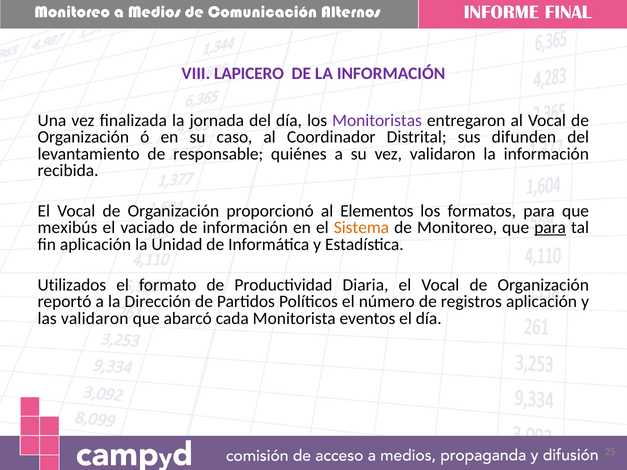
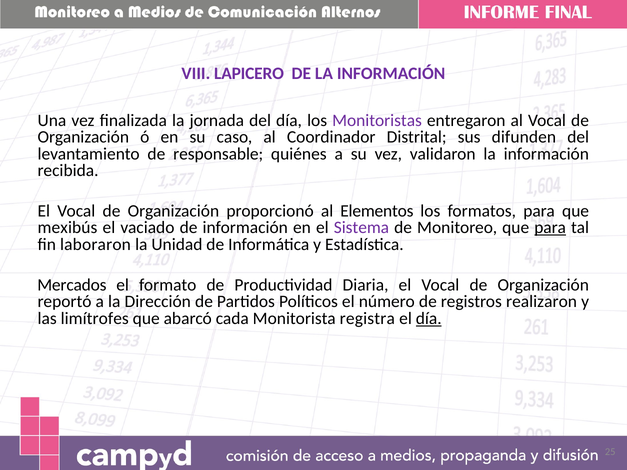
Sistema colour: orange -> purple
fin aplicación: aplicación -> laboraron
Utilizados: Utilizados -> Mercados
registros aplicación: aplicación -> realizaron
las validaron: validaron -> limítrofes
eventos: eventos -> registra
día at (429, 318) underline: none -> present
